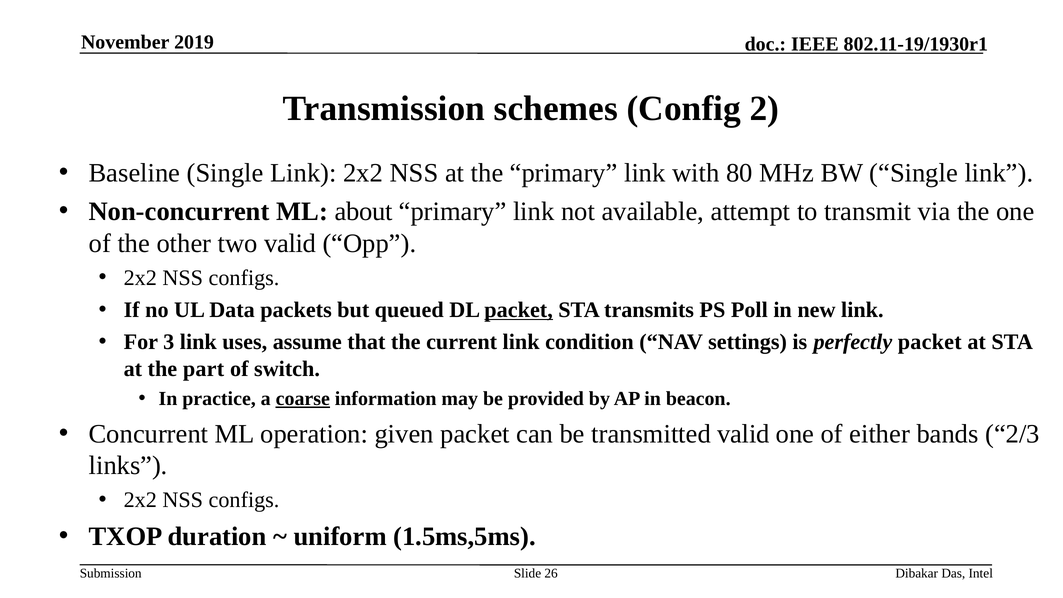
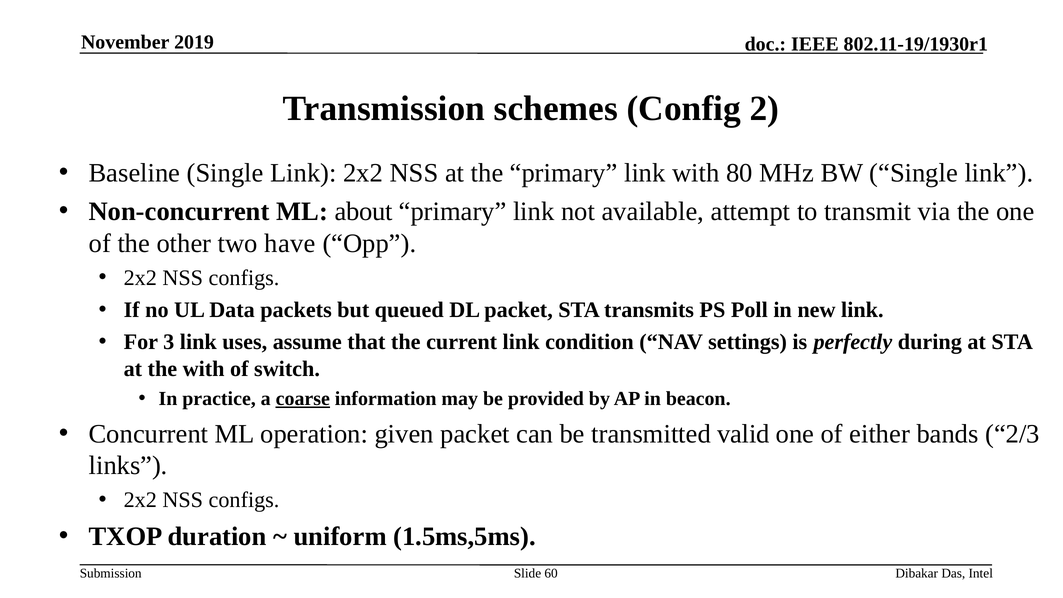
two valid: valid -> have
packet at (519, 310) underline: present -> none
perfectly packet: packet -> during
the part: part -> with
26: 26 -> 60
